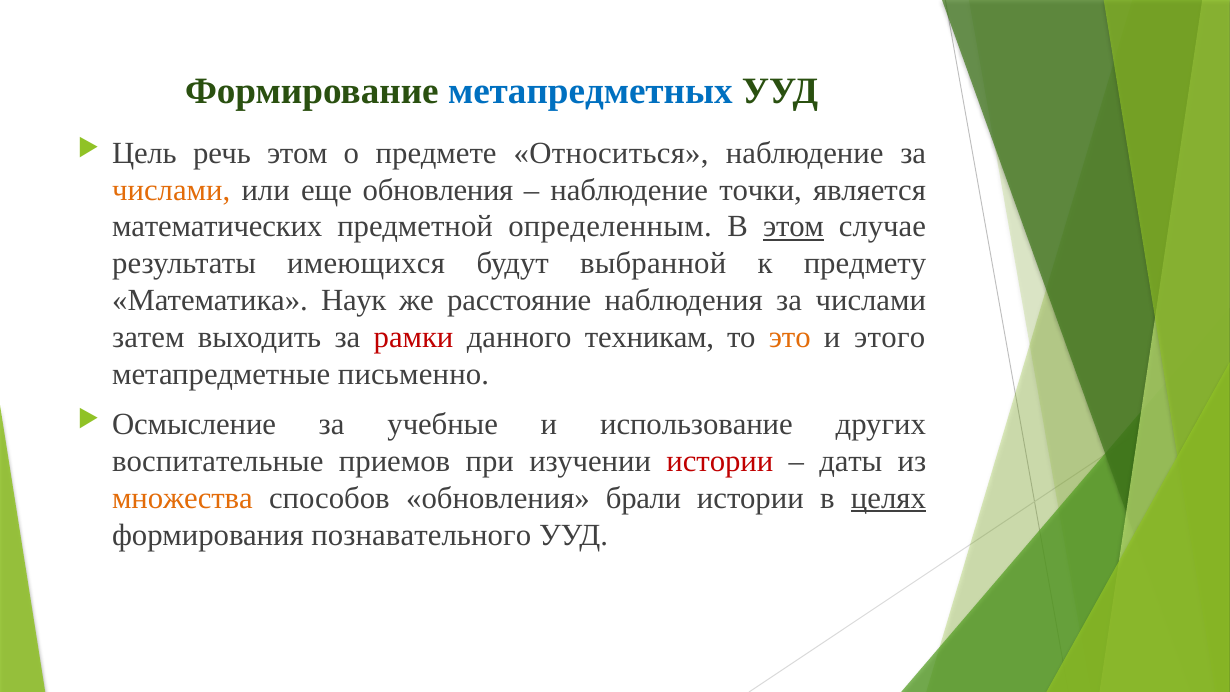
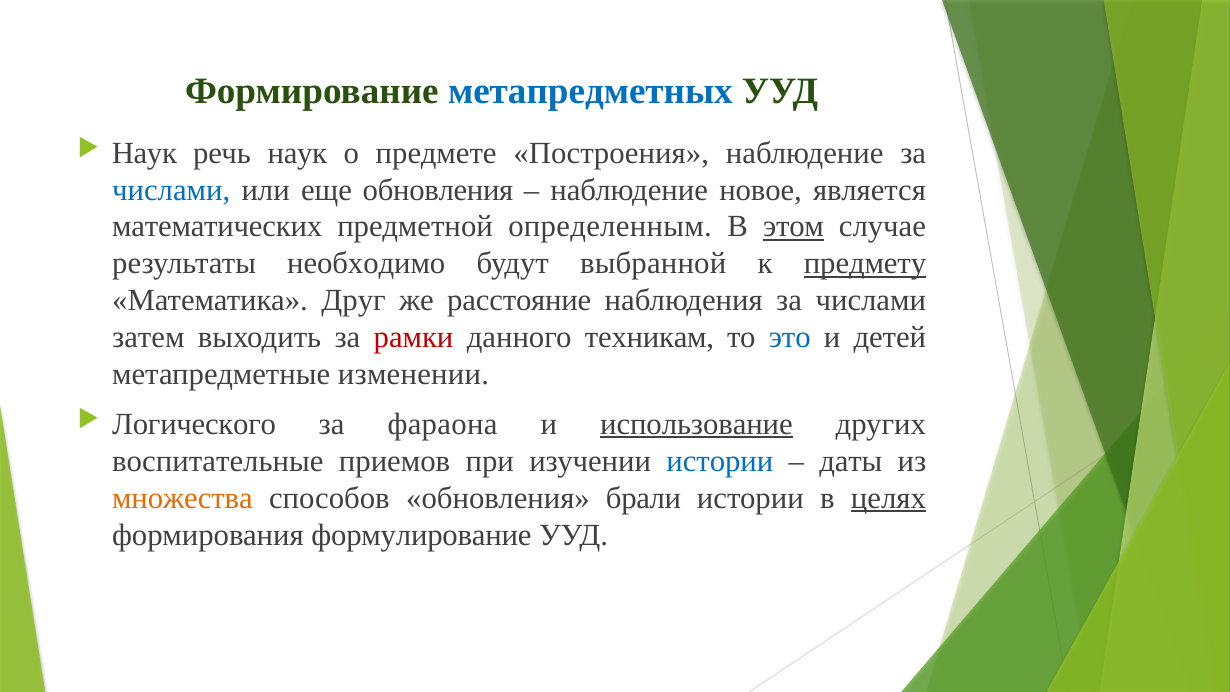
Цель at (144, 153): Цель -> Наук
речь этом: этом -> наук
Относиться: Относиться -> Построения
числами at (171, 190) colour: orange -> blue
точки: точки -> новое
имеющихся: имеющихся -> необходимо
предмету underline: none -> present
Наук: Наук -> Друг
это colour: orange -> blue
этого: этого -> детей
письменно: письменно -> изменении
Осмысление: Осмысление -> Логического
учебные: учебные -> фараона
использование underline: none -> present
истории at (720, 461) colour: red -> blue
познавательного: познавательного -> формулирование
